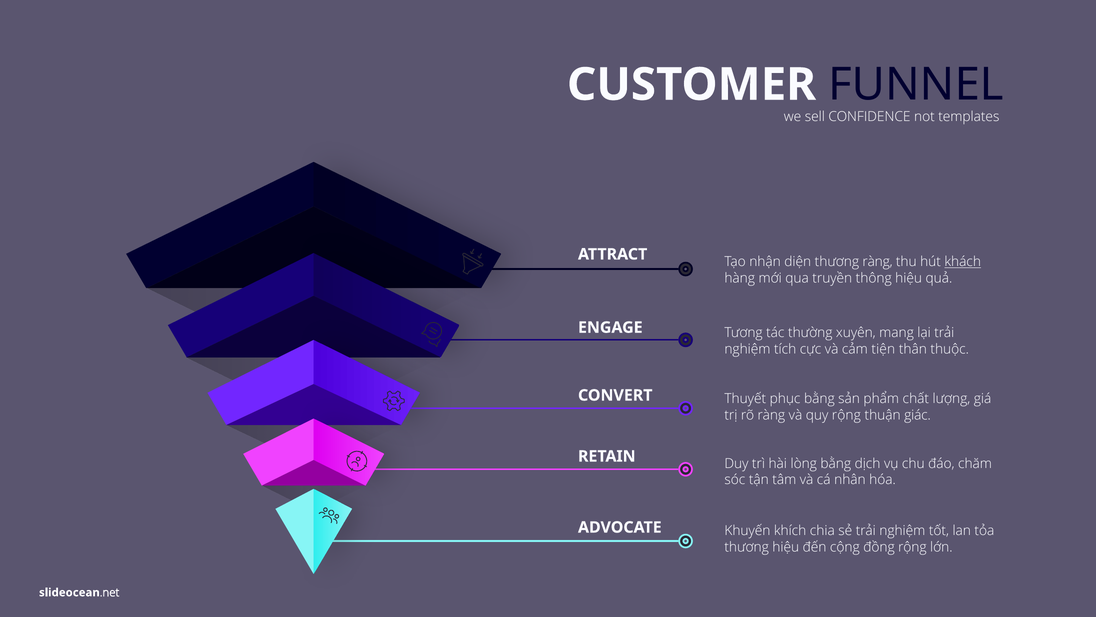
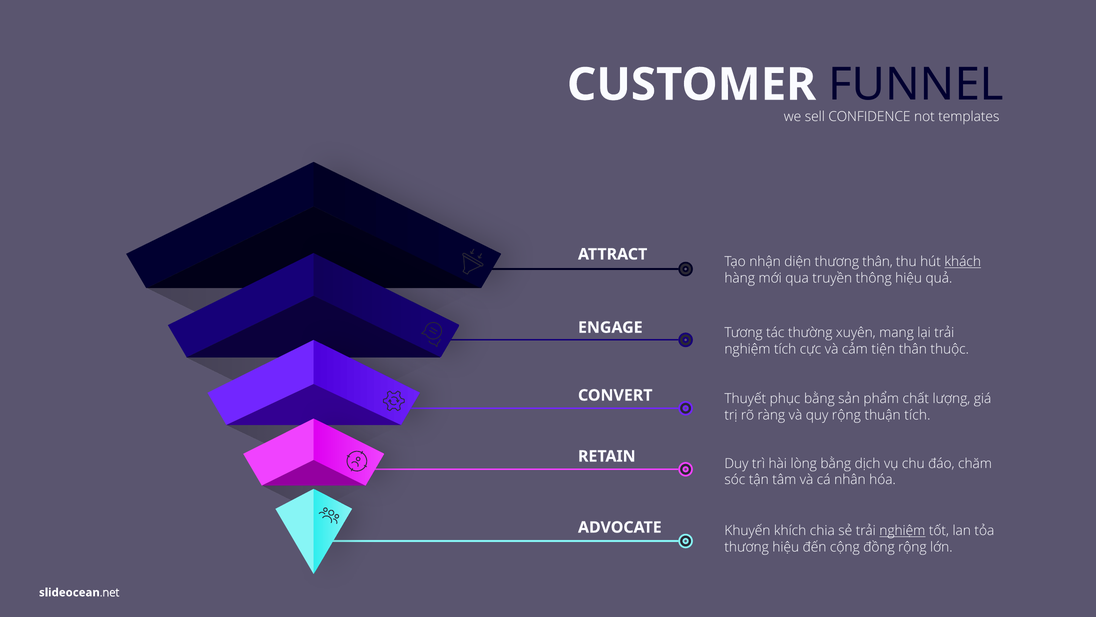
thương ràng: ràng -> thân
thuận giác: giác -> tích
nghiệm at (902, 530) underline: none -> present
